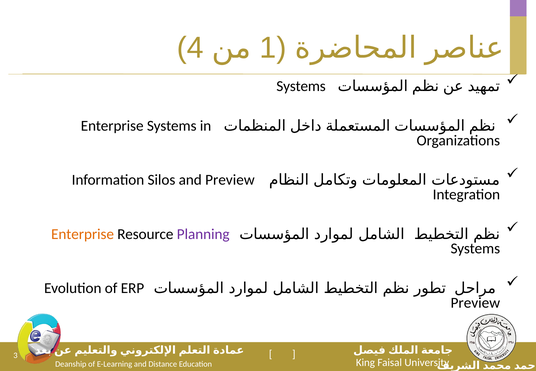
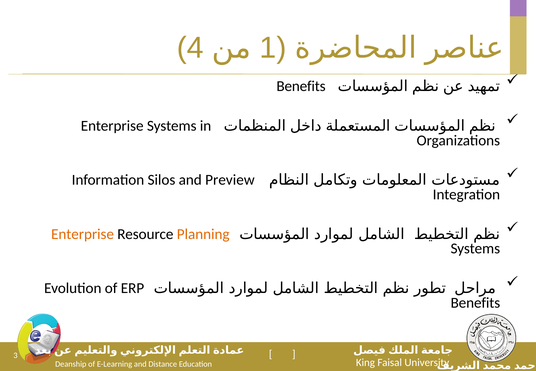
Systems at (301, 86): Systems -> Benefits
Planning colour: purple -> orange
Preview at (475, 303): Preview -> Benefits
